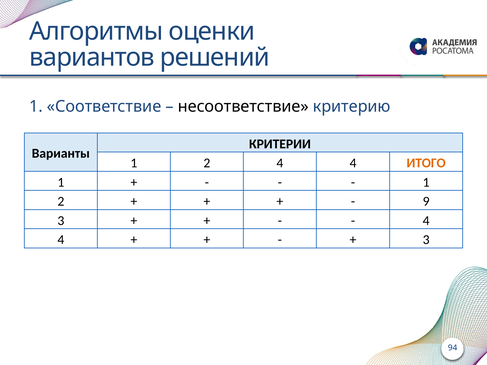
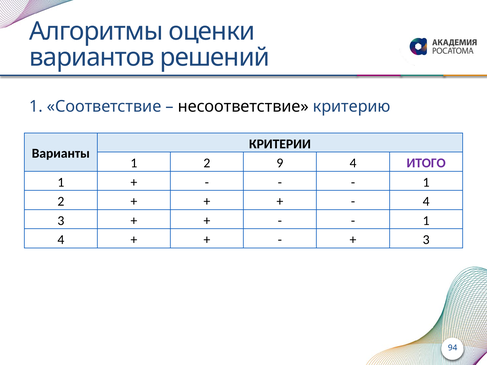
2 4: 4 -> 9
ИТОГО colour: orange -> purple
9 at (426, 202): 9 -> 4
4 at (426, 221): 4 -> 1
